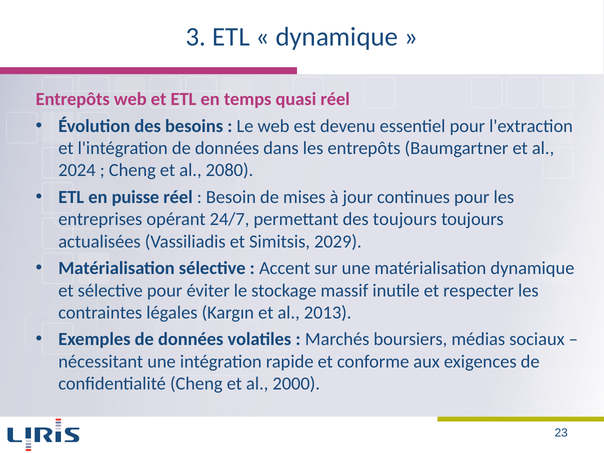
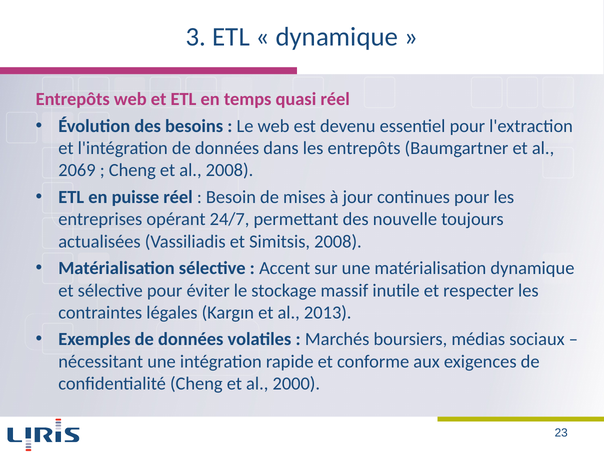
2024: 2024 -> 2069
al 2080: 2080 -> 2008
des toujours: toujours -> nouvelle
Simitsis 2029: 2029 -> 2008
